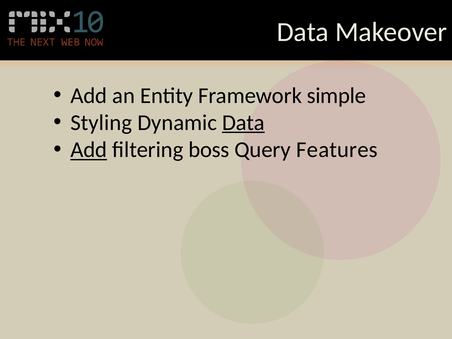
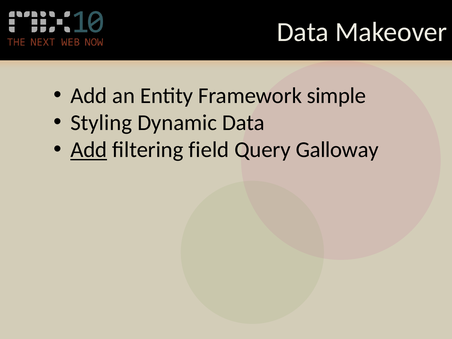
Data at (243, 123) underline: present -> none
boss: boss -> field
Features: Features -> Galloway
